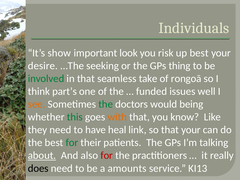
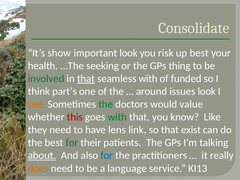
Individuals: Individuals -> Consolidate
desire: desire -> health
that at (86, 79) underline: none -> present
seamless take: take -> with
rongoā: rongoā -> funded
funded: funded -> around
issues well: well -> look
being: being -> value
this colour: green -> red
with at (117, 117) colour: orange -> green
heal: heal -> lens
that your: your -> exist
for at (107, 155) colour: red -> blue
does colour: black -> orange
amounts: amounts -> language
